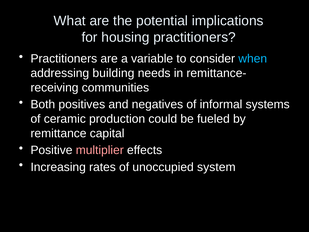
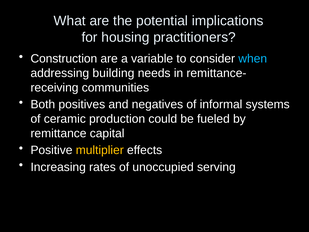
Practitioners at (64, 59): Practitioners -> Construction
multiplier colour: pink -> yellow
system: system -> serving
